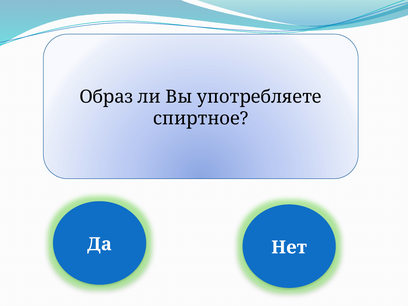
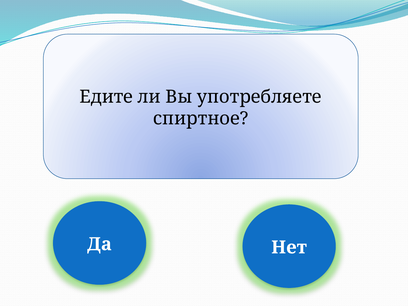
Образ: Образ -> Едите
